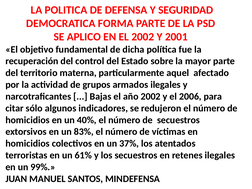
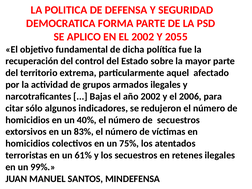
2001: 2001 -> 2055
materna: materna -> extrema
37%: 37% -> 75%
